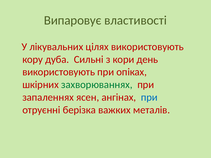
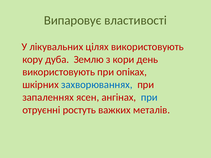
Сильні: Сильні -> Землю
захворюваннях colour: green -> blue
берізка: берізка -> ростуть
